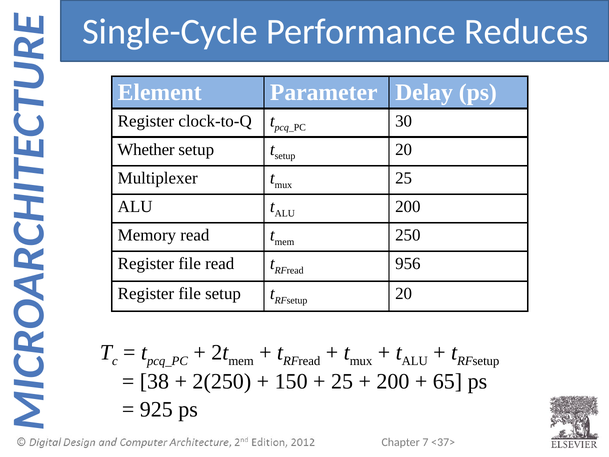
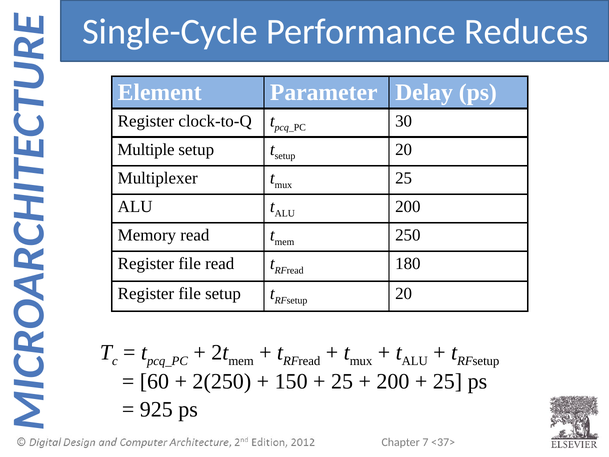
Whether: Whether -> Multiple
956: 956 -> 180
38: 38 -> 60
65 at (447, 381): 65 -> 25
